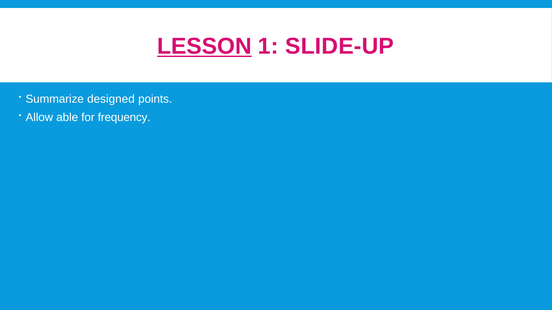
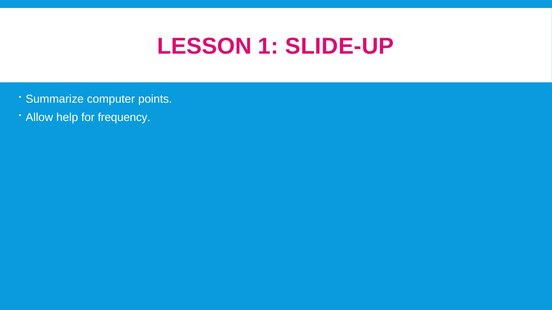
LESSON underline: present -> none
designed: designed -> computer
able: able -> help
